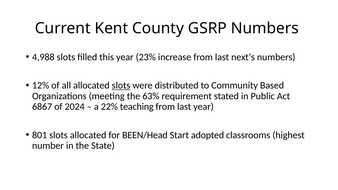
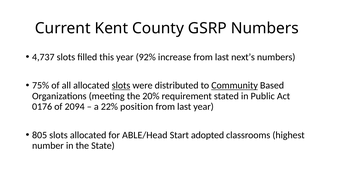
4,988: 4,988 -> 4,737
23%: 23% -> 92%
12%: 12% -> 75%
Community underline: none -> present
63%: 63% -> 20%
6867: 6867 -> 0176
2024: 2024 -> 2094
teaching: teaching -> position
801: 801 -> 805
BEEN/Head: BEEN/Head -> ABLE/Head
